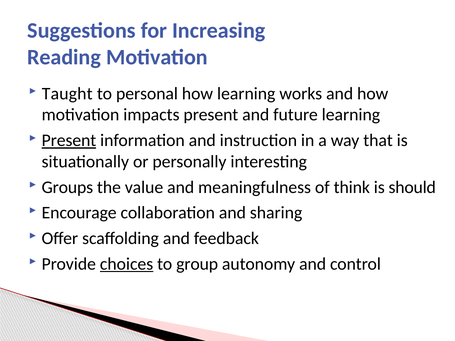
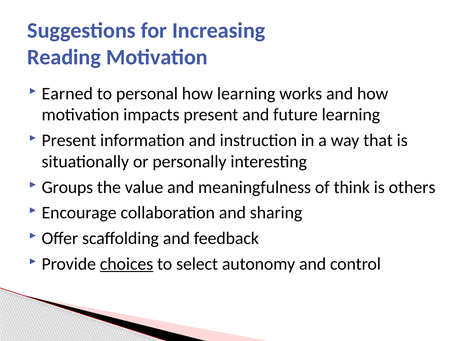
Taught: Taught -> Earned
Present at (69, 140) underline: present -> none
should: should -> others
group: group -> select
